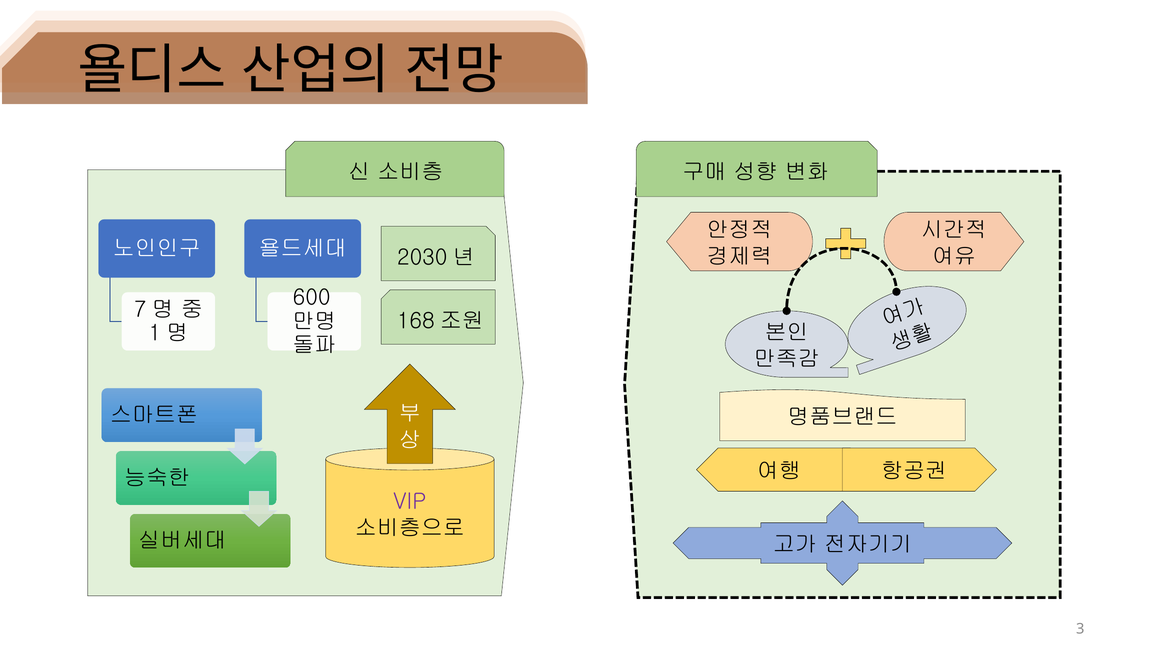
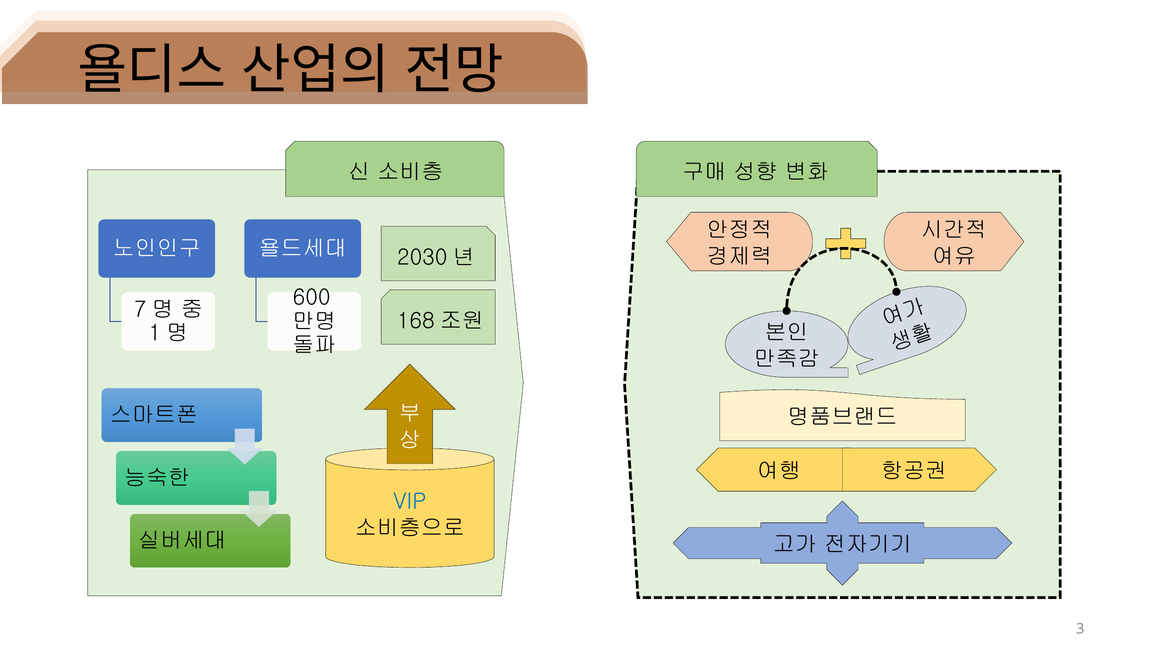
VIP colour: purple -> blue
